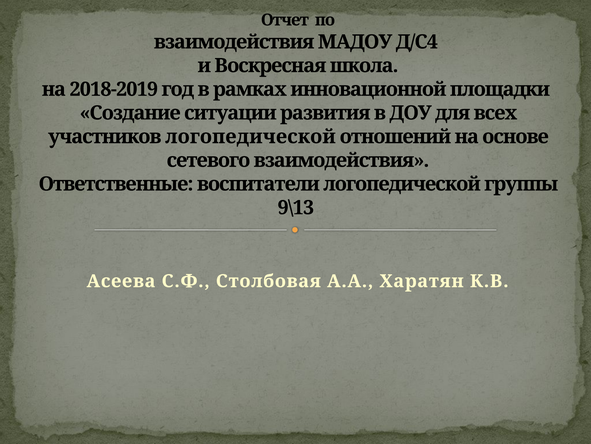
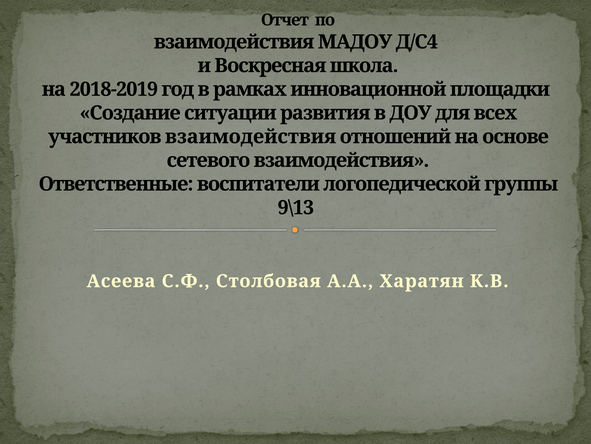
участников логопедической: логопедической -> взаимодействия
